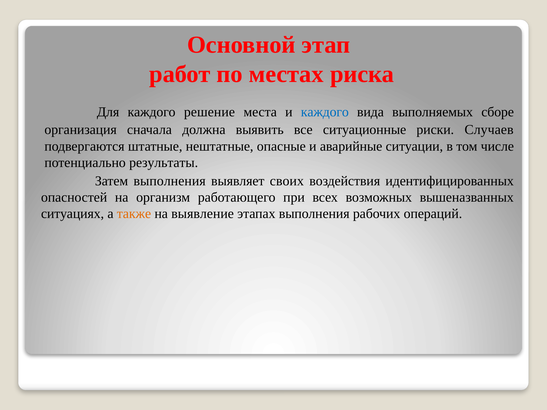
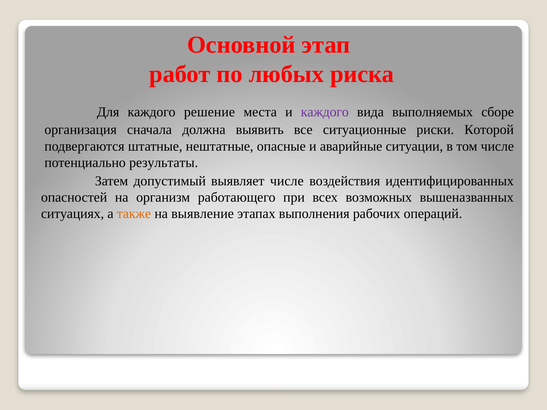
местах: местах -> любых
каждого at (325, 112) colour: blue -> purple
Случаев: Случаев -> Которой
Затем выполнения: выполнения -> допустимый
выявляет своих: своих -> числе
